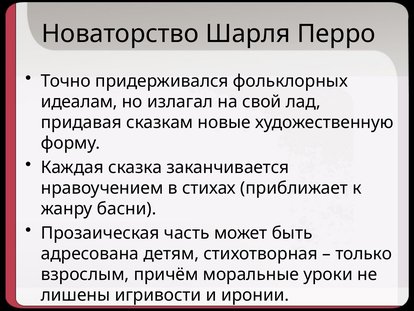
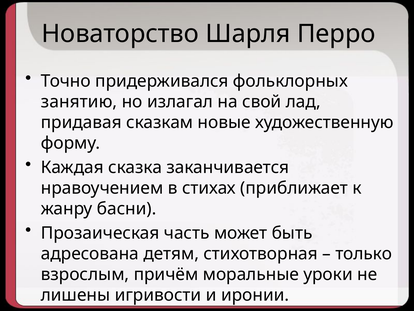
идеалам: идеалам -> занятию
